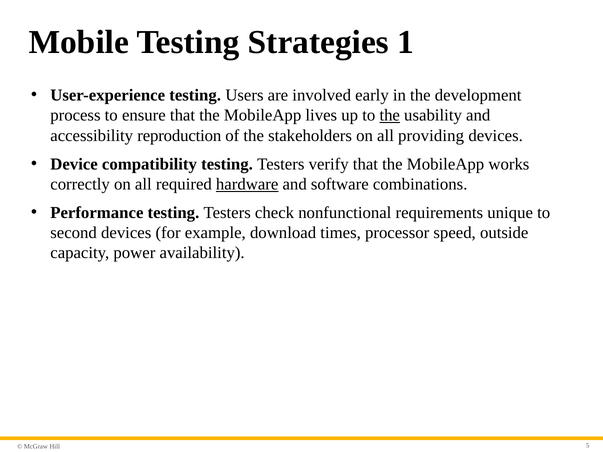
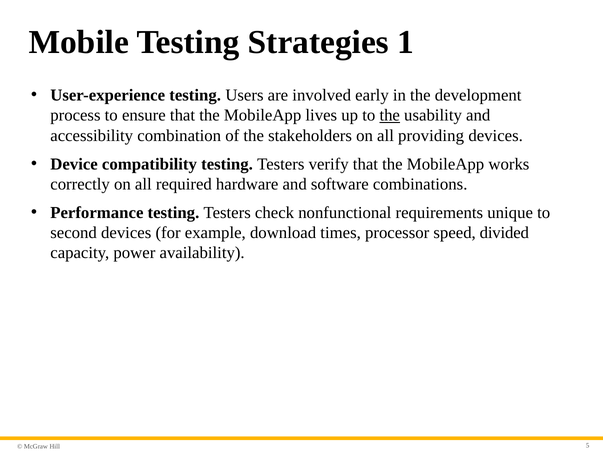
reproduction: reproduction -> combination
hardware underline: present -> none
outside: outside -> divided
